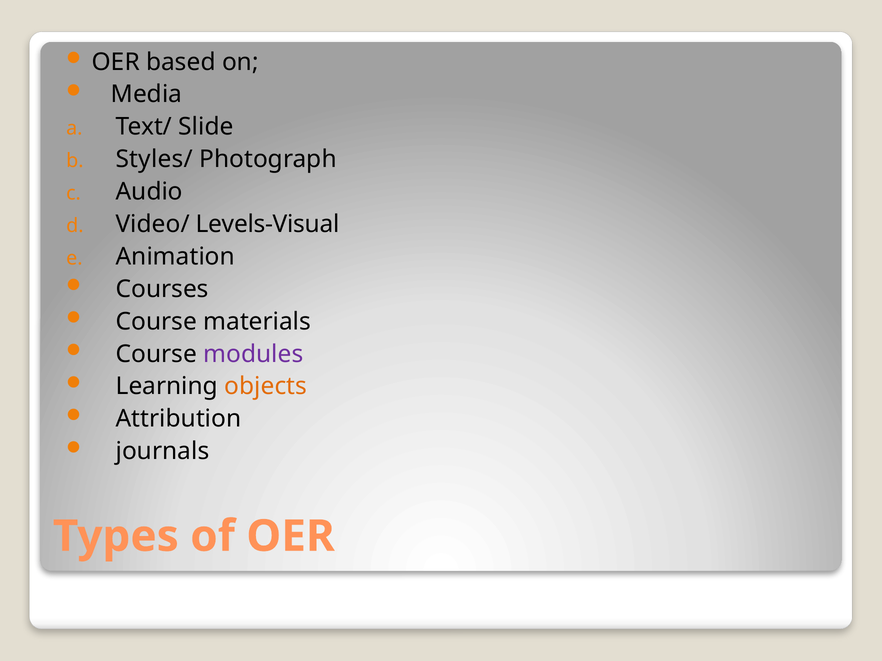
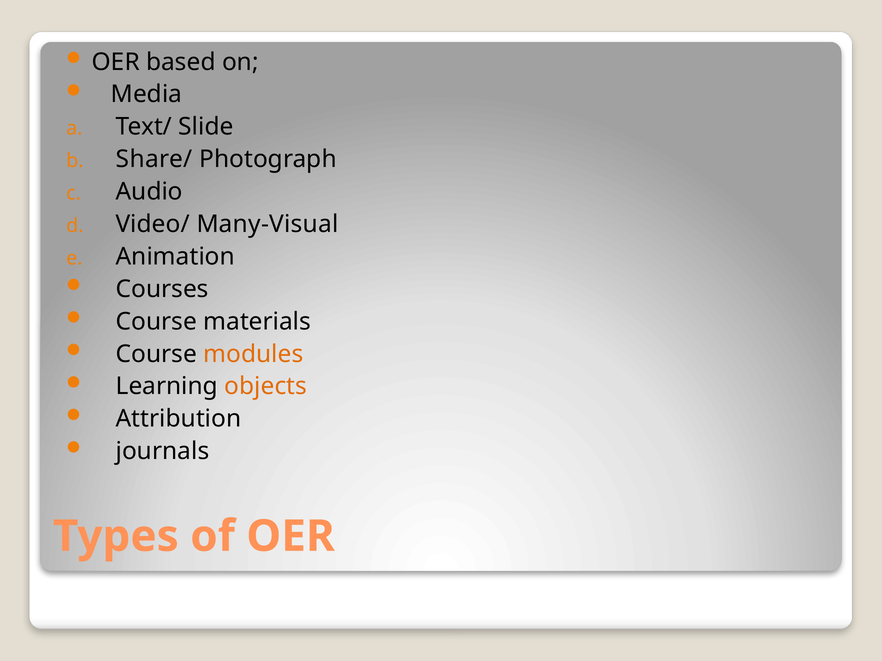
Styles/: Styles/ -> Share/
Levels-Visual: Levels-Visual -> Many-Visual
modules colour: purple -> orange
